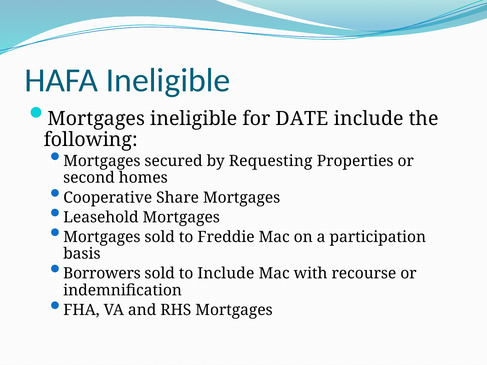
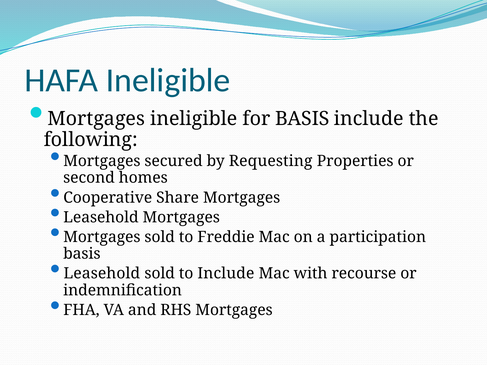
for DATE: DATE -> BASIS
Borrowers at (102, 274): Borrowers -> Leasehold
